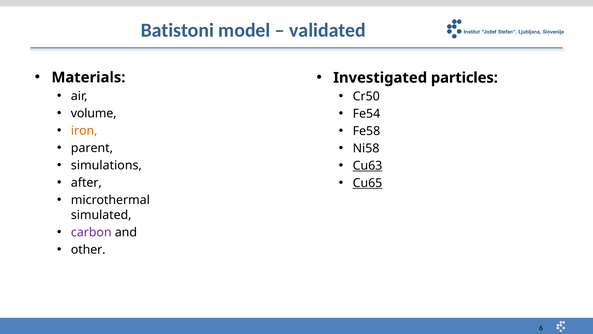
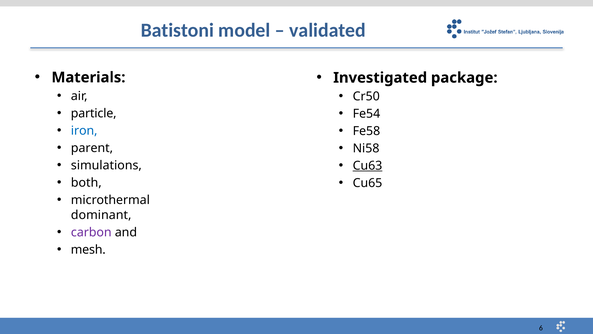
particles: particles -> package
volume: volume -> particle
iron colour: orange -> blue
after: after -> both
Cu65 underline: present -> none
simulated: simulated -> dominant
other: other -> mesh
